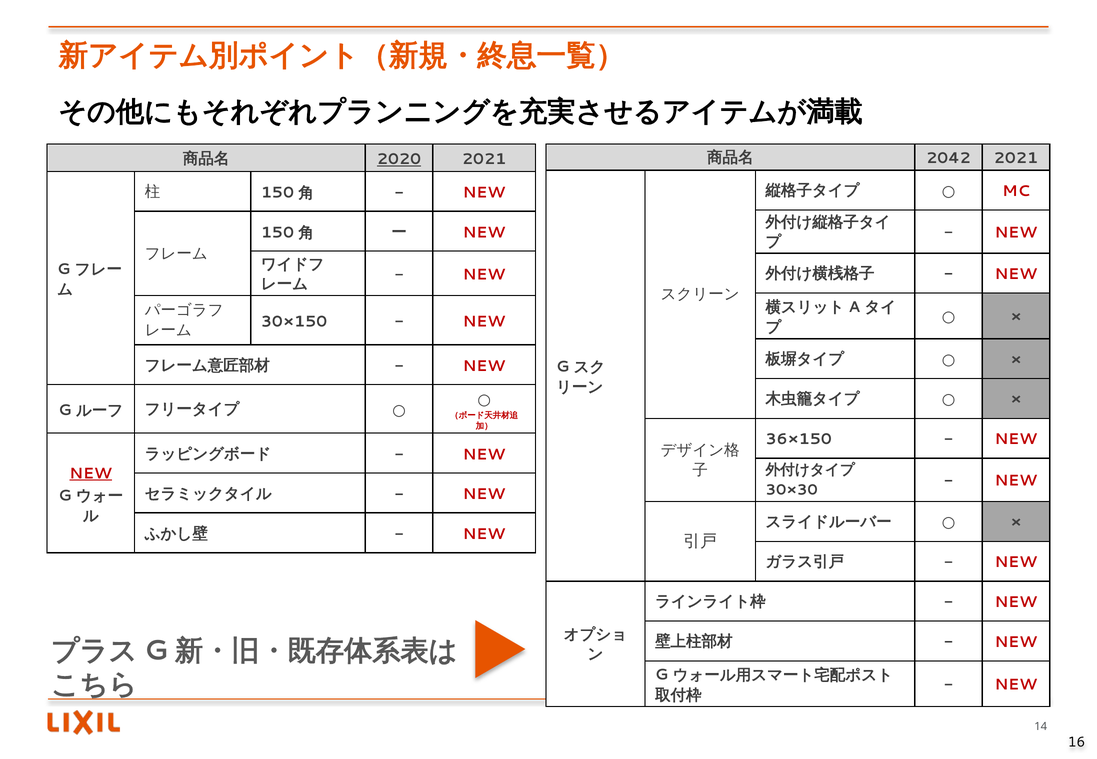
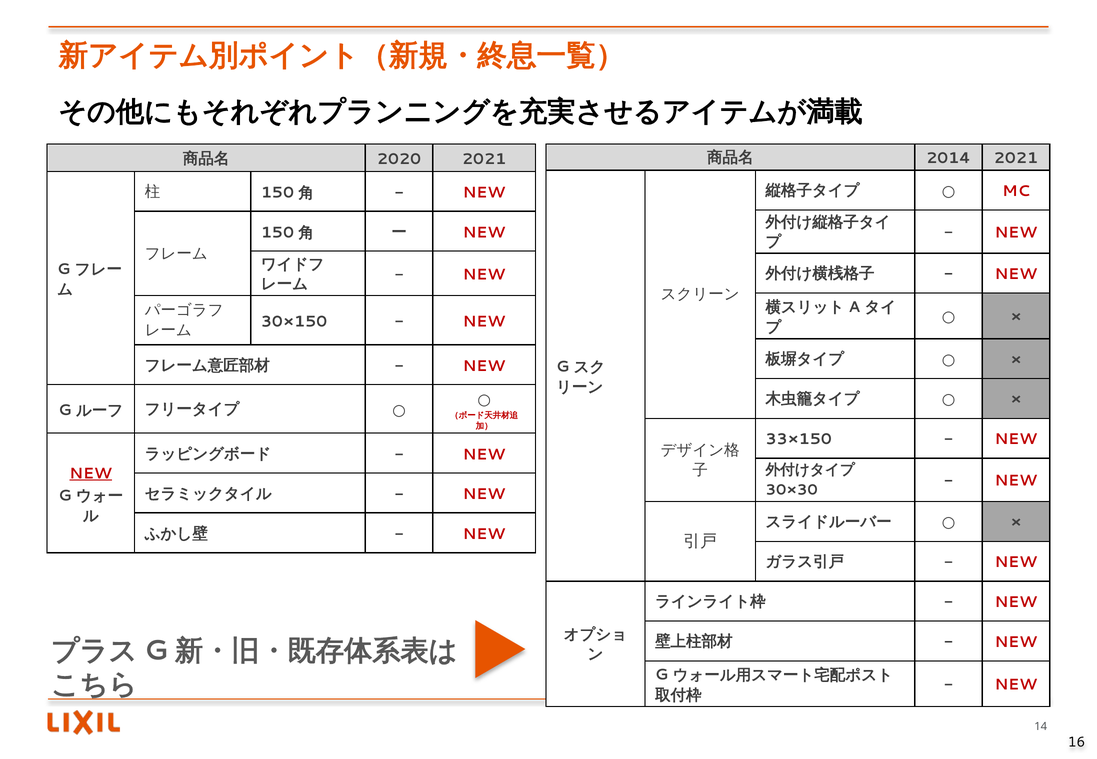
2042: 2042 -> 2014
2020 underline: present -> none
36×150: 36×150 -> 33×150
